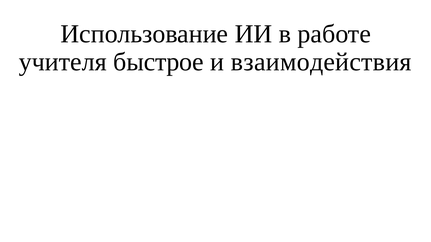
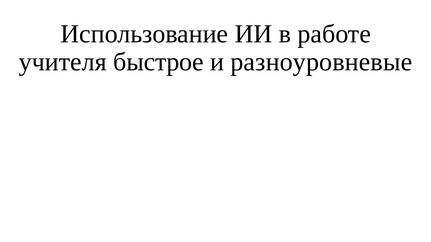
взаимодействия: взаимодействия -> разноуровневые
